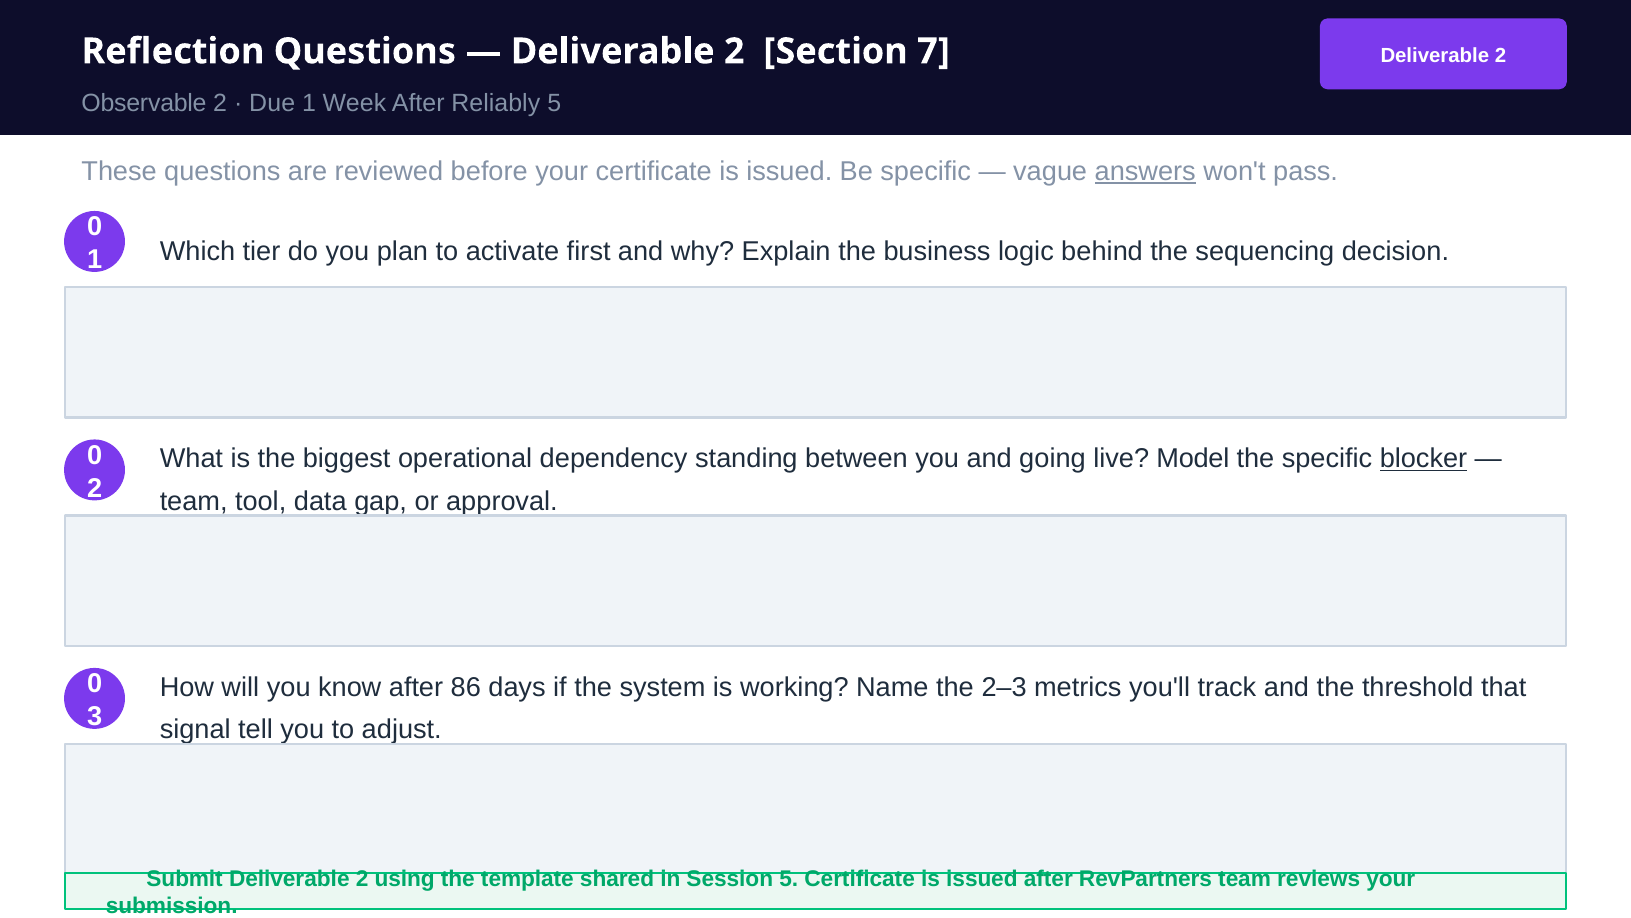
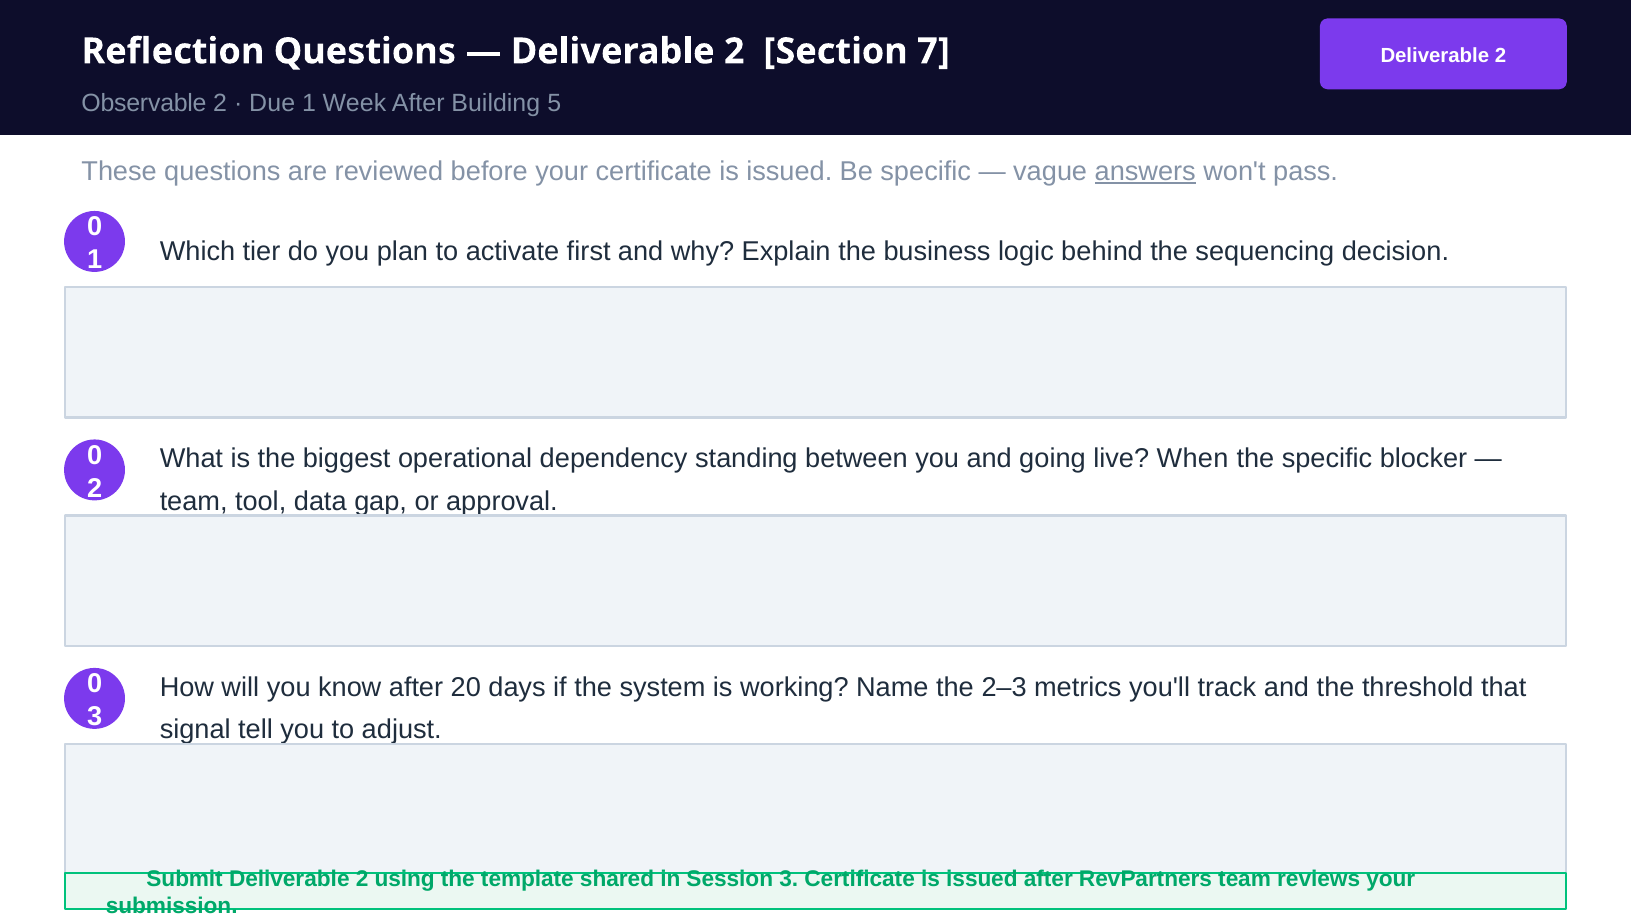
Reliably: Reliably -> Building
Model: Model -> When
blocker underline: present -> none
86: 86 -> 20
Session 5: 5 -> 3
